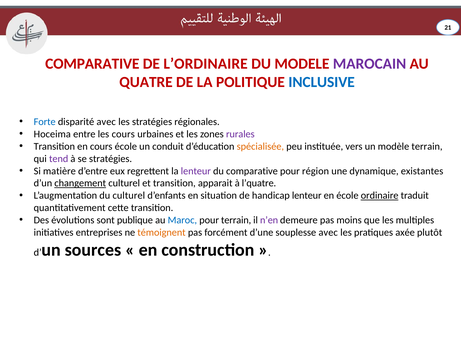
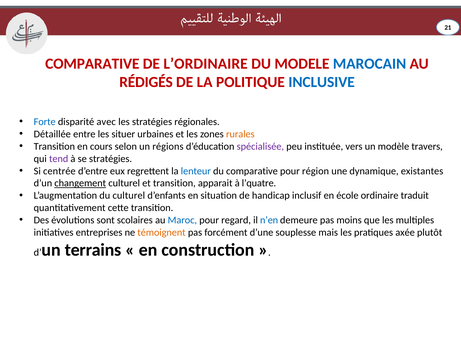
MAROCAIN colour: purple -> blue
QUATRE: QUATRE -> RÉDIGÉS
Hoceima: Hoceima -> Détaillée
les cours: cours -> situer
rurales colour: purple -> orange
cours école: école -> selon
conduit: conduit -> régions
spécialisée colour: orange -> purple
modèle terrain: terrain -> travers
matière: matière -> centrée
lenteur at (196, 171) colour: purple -> blue
handicap lenteur: lenteur -> inclusif
ordinaire underline: present -> none
publique: publique -> scolaires
pour terrain: terrain -> regard
n’en colour: purple -> blue
souplesse avec: avec -> mais
sources: sources -> terrains
